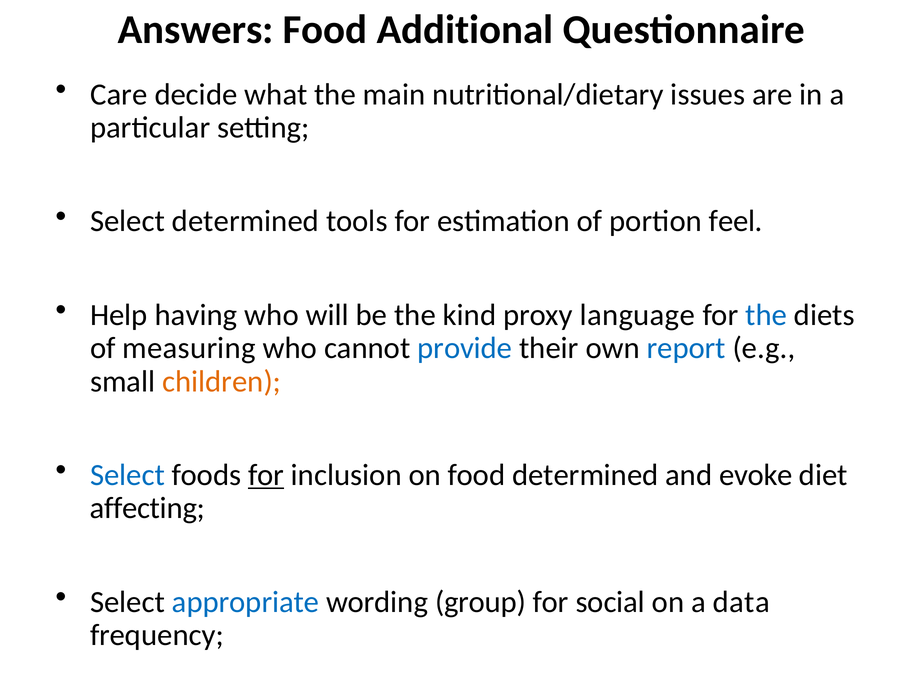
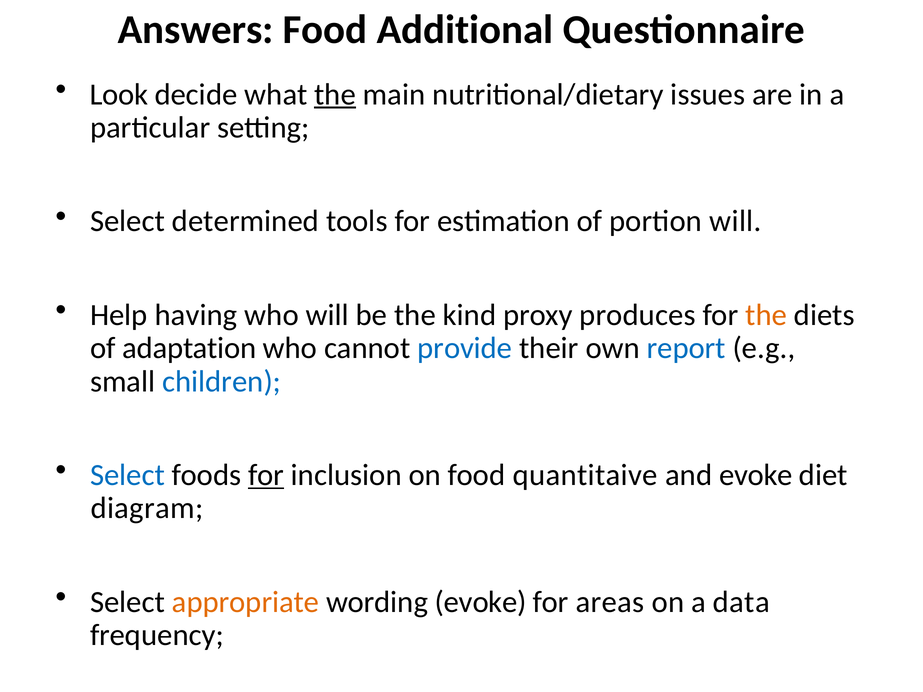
Care: Care -> Look
the at (335, 94) underline: none -> present
portion feel: feel -> will
language: language -> produces
the at (766, 315) colour: blue -> orange
measuring: measuring -> adaptation
children colour: orange -> blue
food determined: determined -> quantitaive
affecting: affecting -> diagram
appropriate colour: blue -> orange
wording group: group -> evoke
social: social -> areas
